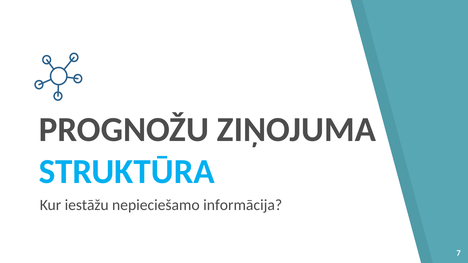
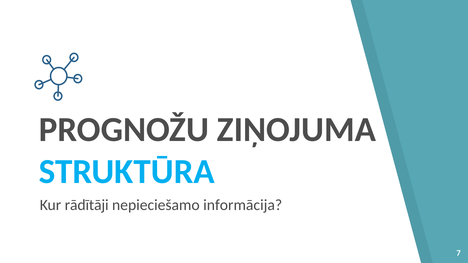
iestāžu: iestāžu -> rādītāji
